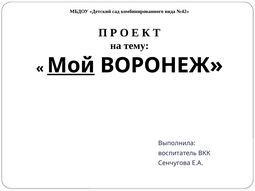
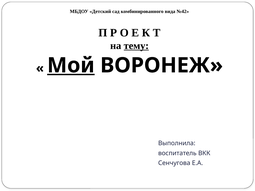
тему underline: none -> present
